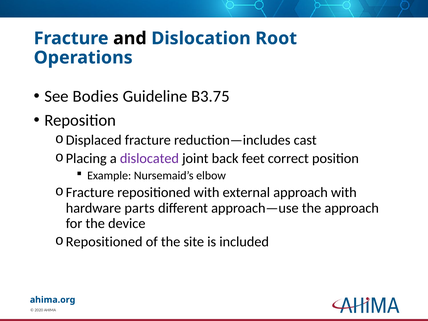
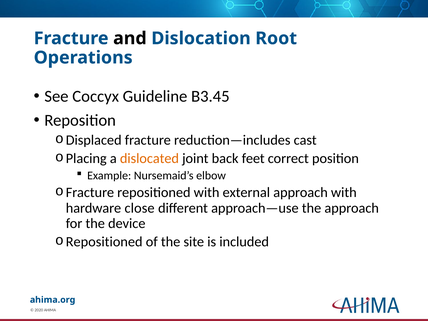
Bodies: Bodies -> Coccyx
B3.75: B3.75 -> B3.45
dislocated colour: purple -> orange
parts: parts -> close
